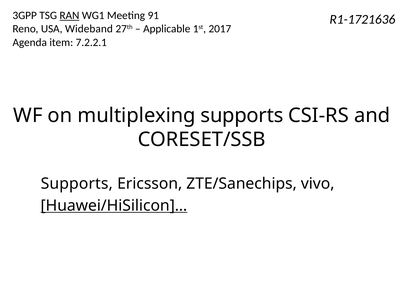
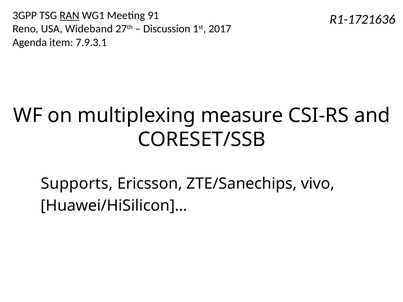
Applicable: Applicable -> Discussion
7.2.2.1: 7.2.2.1 -> 7.9.3.1
multiplexing supports: supports -> measure
Huawei/HiSilicon]… underline: present -> none
